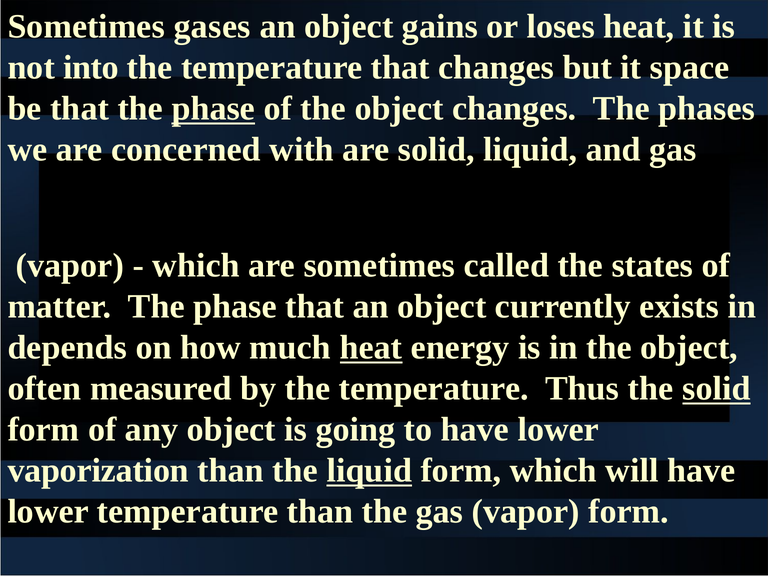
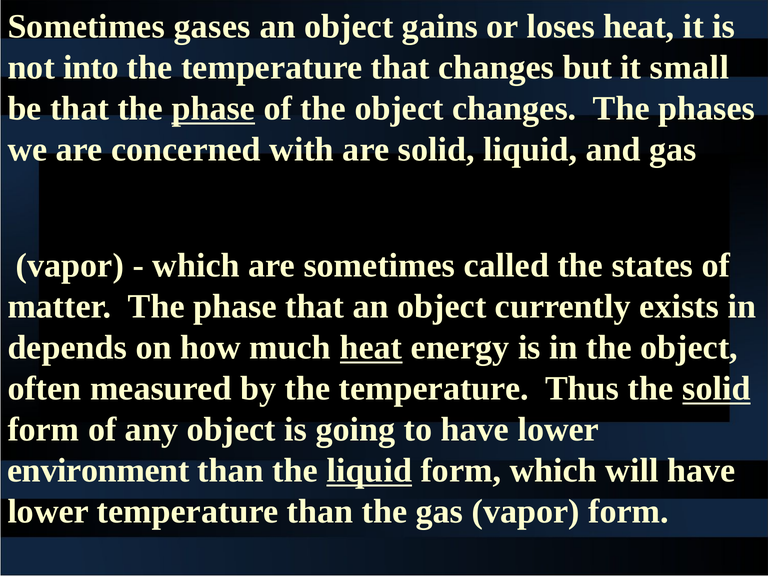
space: space -> small
vaporization: vaporization -> environment
